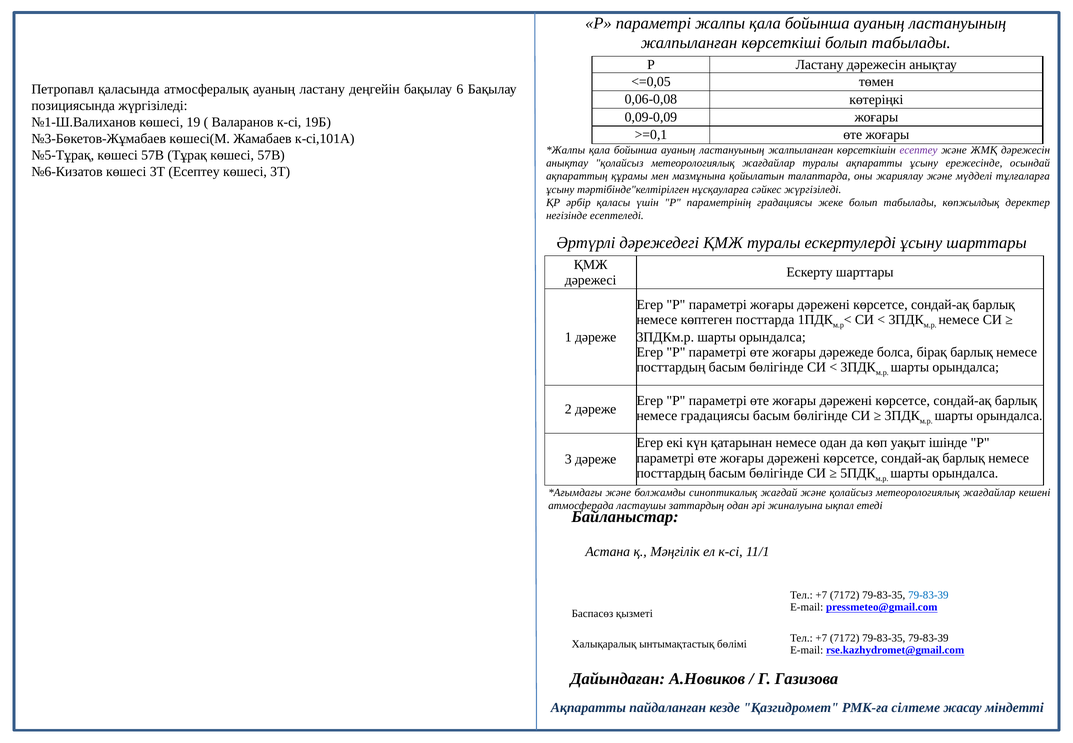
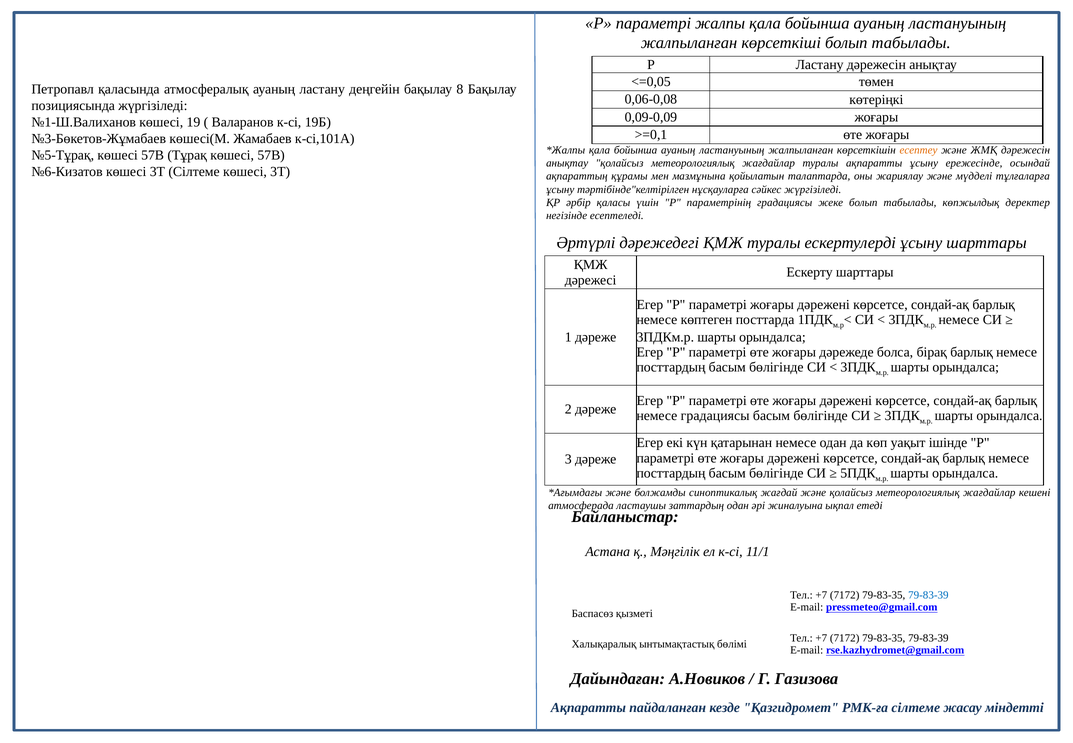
6: 6 -> 8
есептеу at (918, 150) colour: purple -> orange
3Т Есептеу: Есептеу -> Сілтеме
